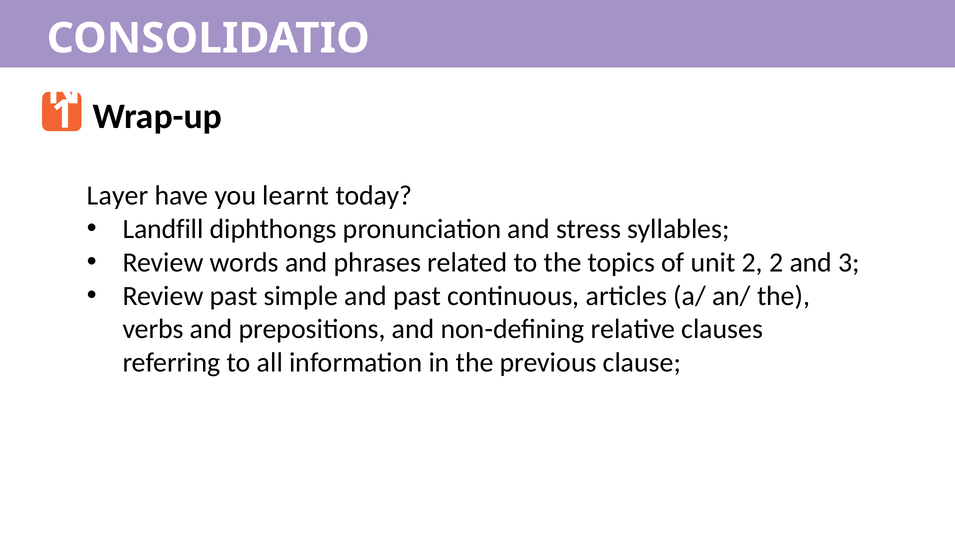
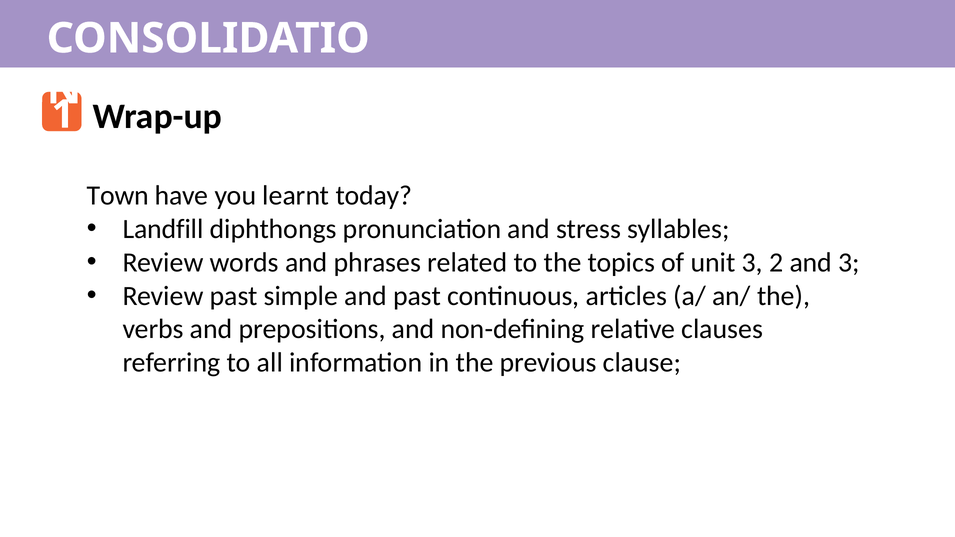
Layer: Layer -> Town
unit 2: 2 -> 3
